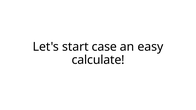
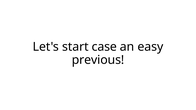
calculate: calculate -> previous
